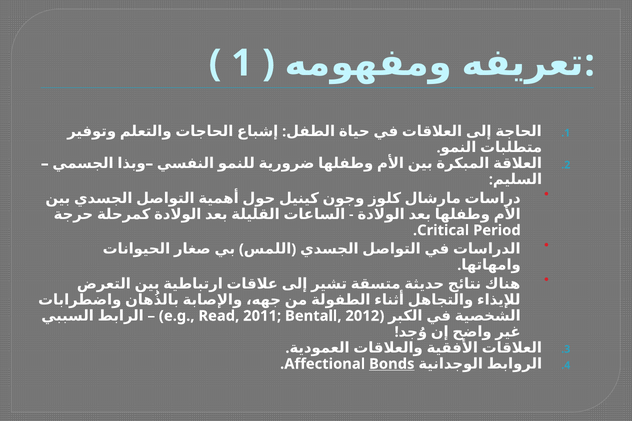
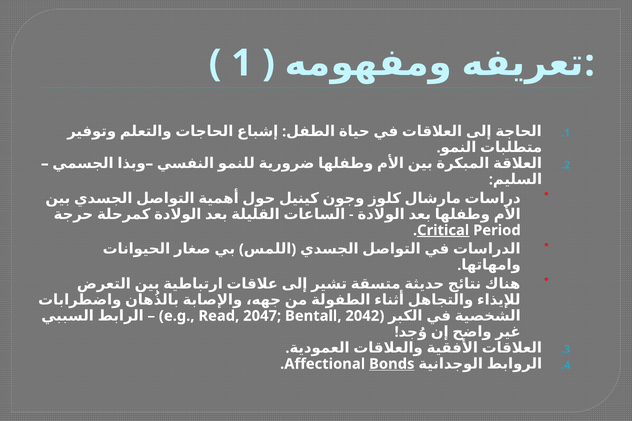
Critical underline: none -> present
2011: 2011 -> 2047
2012: 2012 -> 2042
